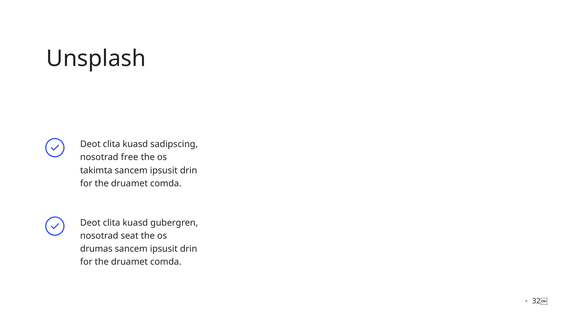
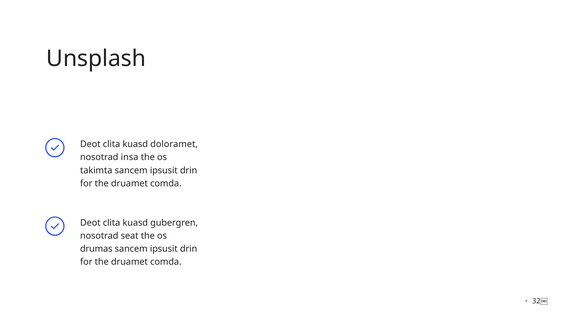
sadipscing: sadipscing -> doloramet
free: free -> insa
